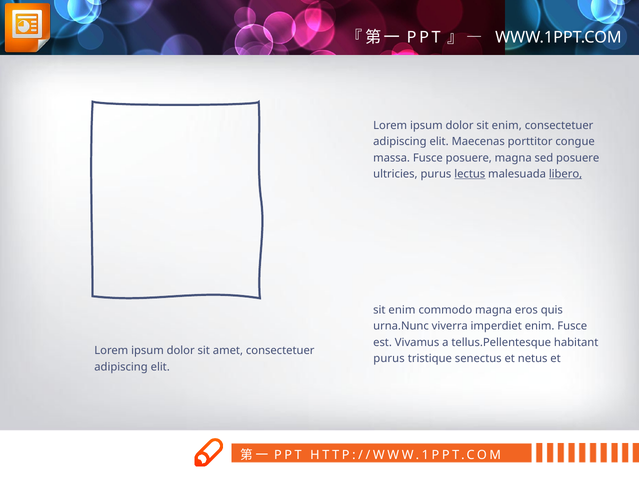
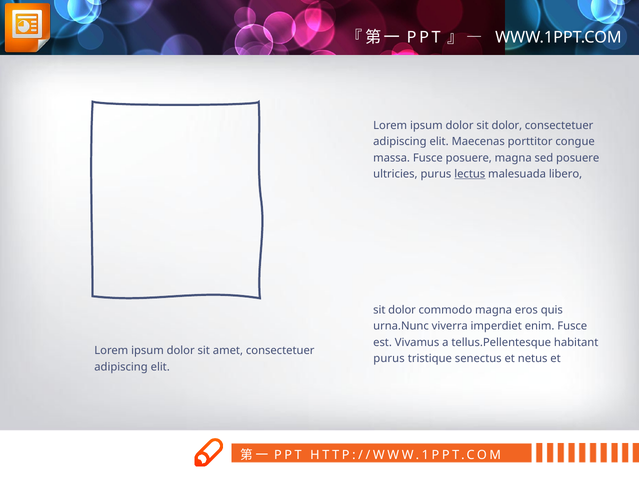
dolor sit enim: enim -> dolor
libero underline: present -> none
enim at (402, 310): enim -> dolor
